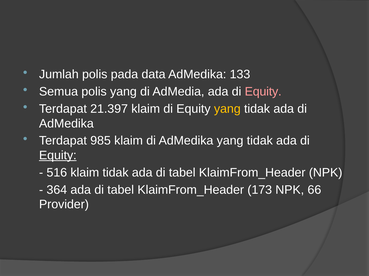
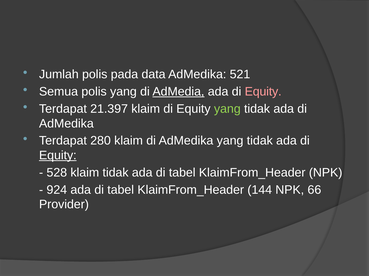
133: 133 -> 521
AdMedia underline: none -> present
yang at (227, 109) colour: yellow -> light green
985: 985 -> 280
516: 516 -> 528
364: 364 -> 924
173: 173 -> 144
